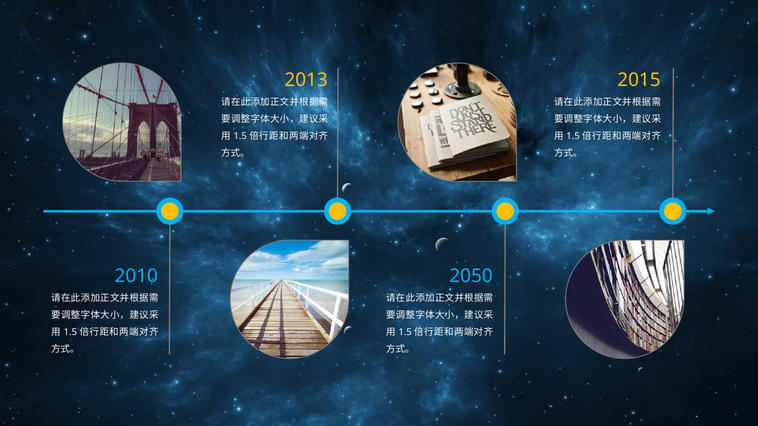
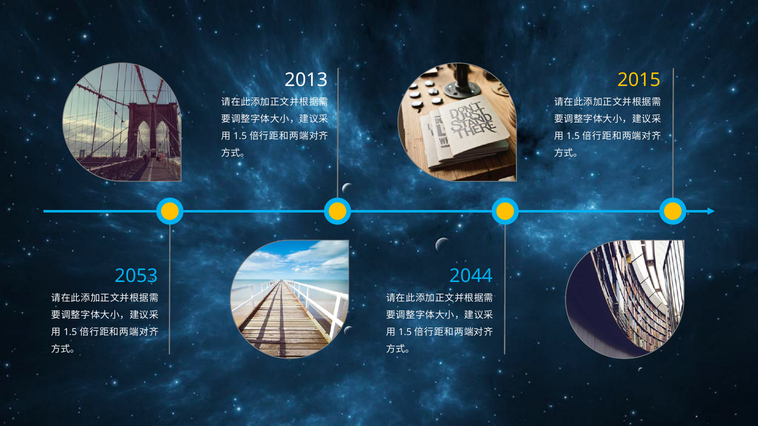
2013 colour: yellow -> white
2010: 2010 -> 2053
2050: 2050 -> 2044
